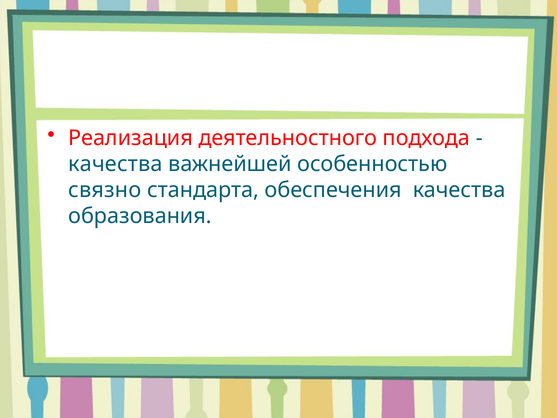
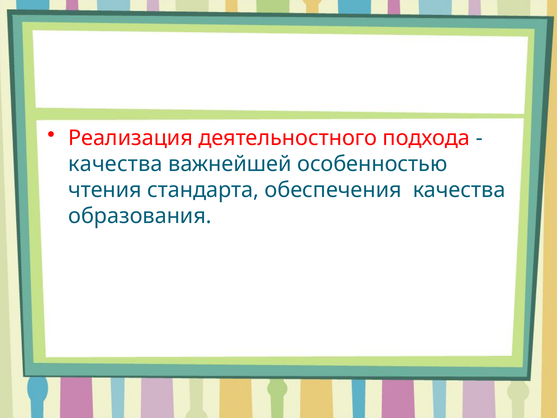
связно: связно -> чтения
